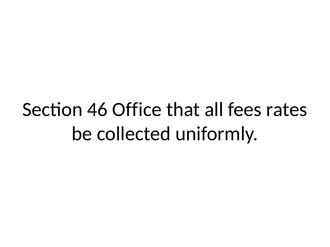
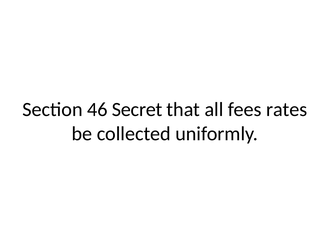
Office: Office -> Secret
